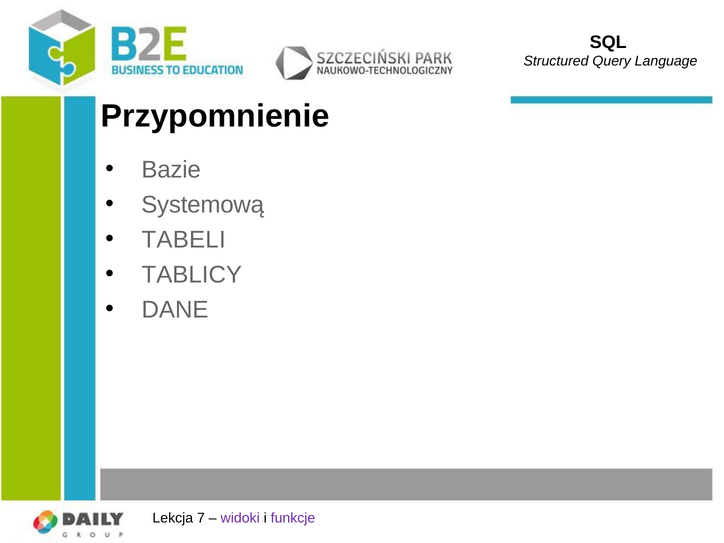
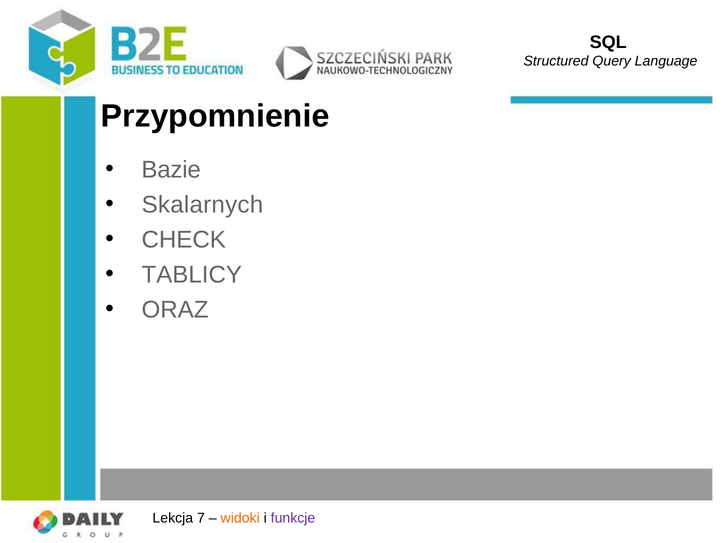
Systemową: Systemową -> Skalarnych
TABELI: TABELI -> CHECK
DANE: DANE -> ORAZ
widoki colour: purple -> orange
